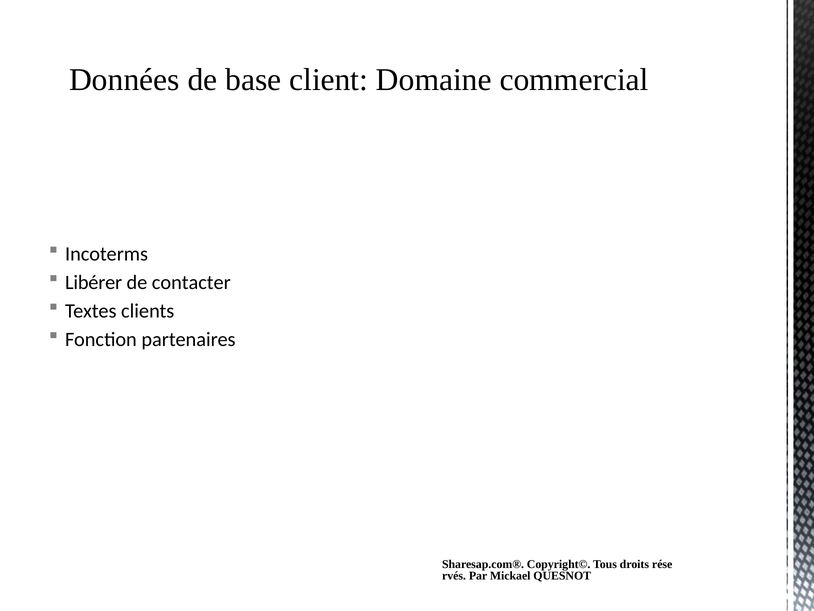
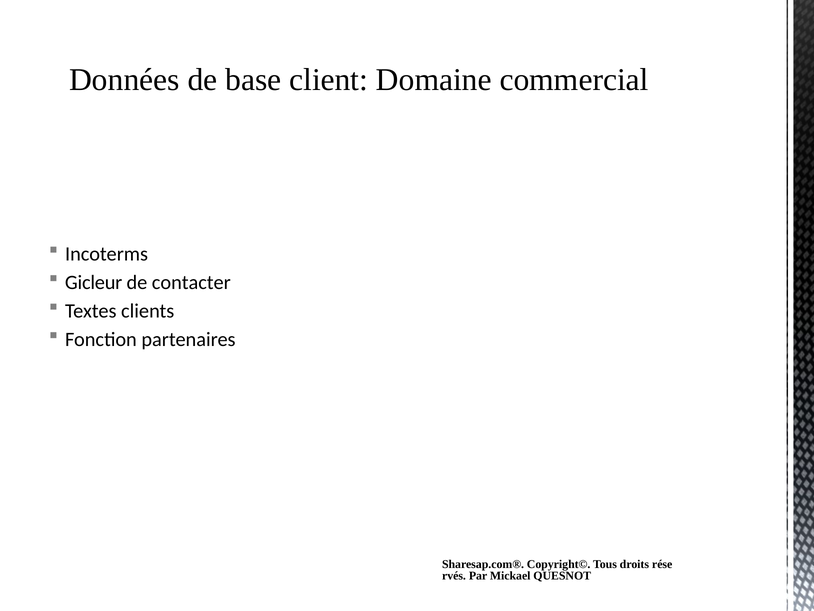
Libérer: Libérer -> Gicleur
